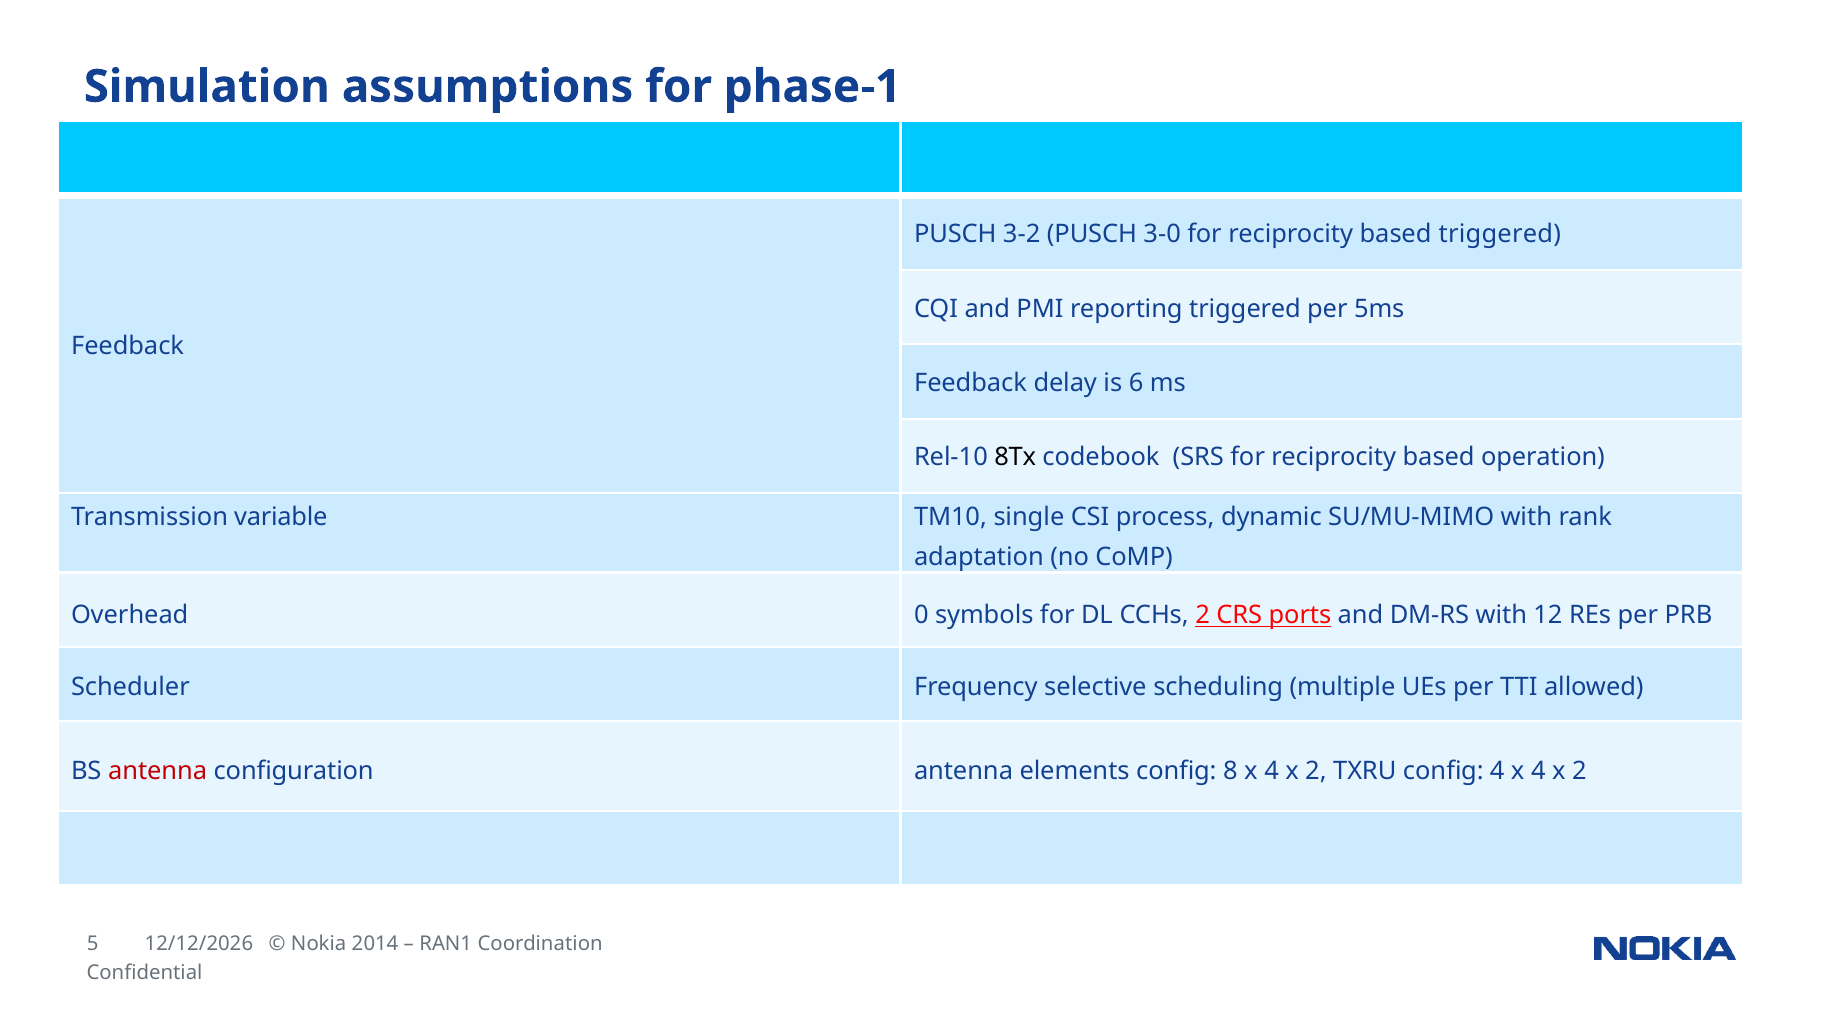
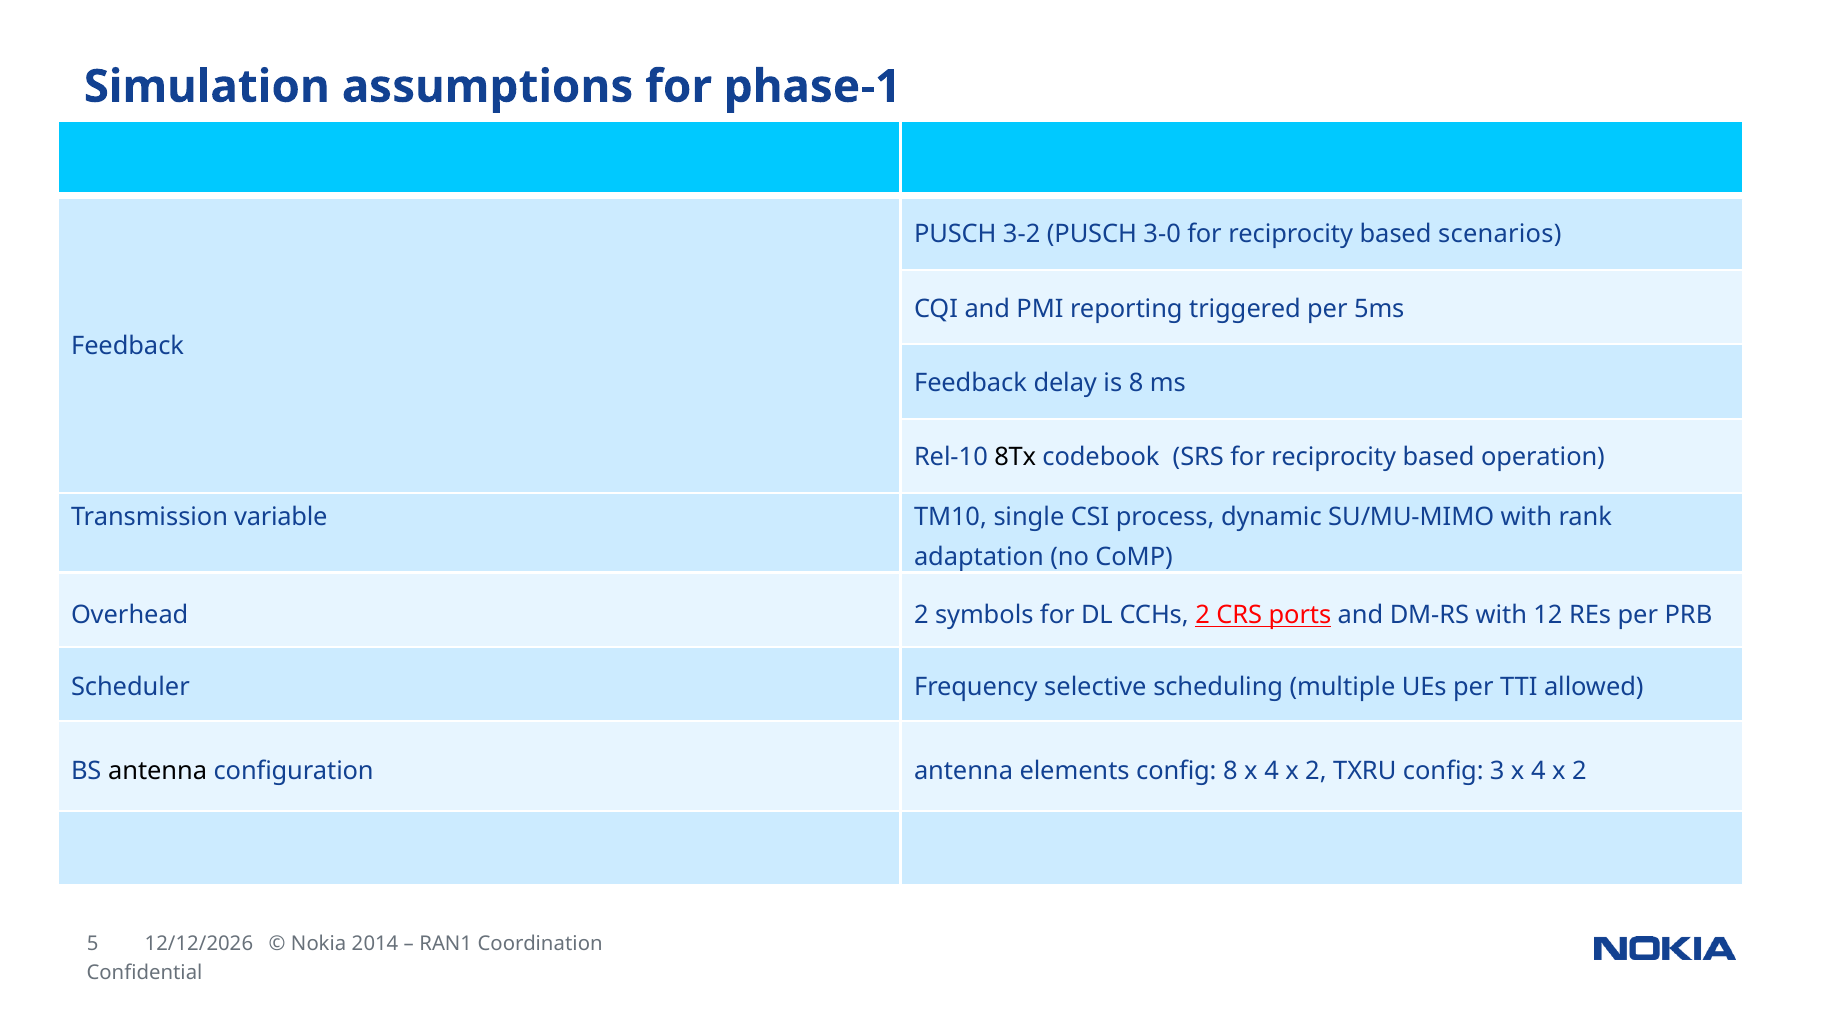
based triggered: triggered -> scenarios
is 6: 6 -> 8
Overhead 0: 0 -> 2
antenna at (158, 771) colour: red -> black
config 4: 4 -> 3
